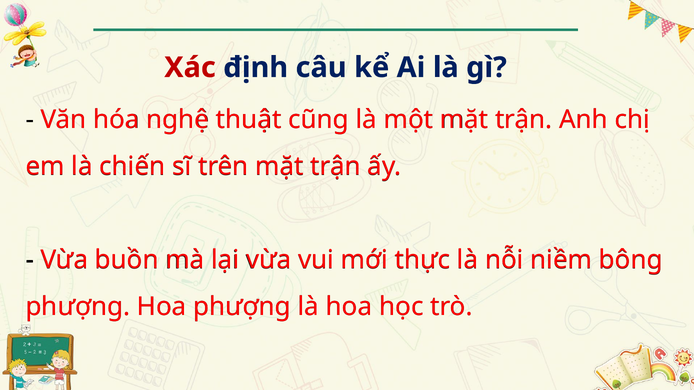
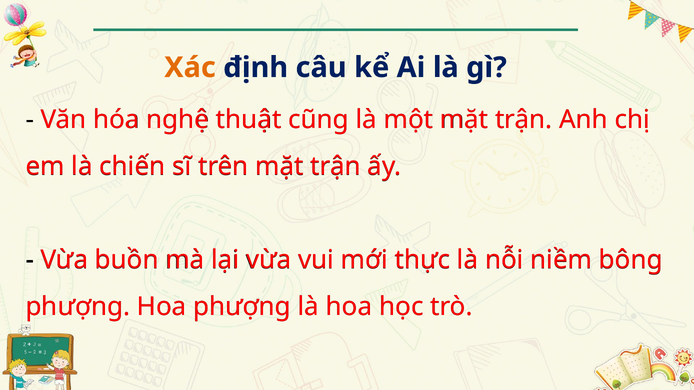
Xác colour: red -> orange
